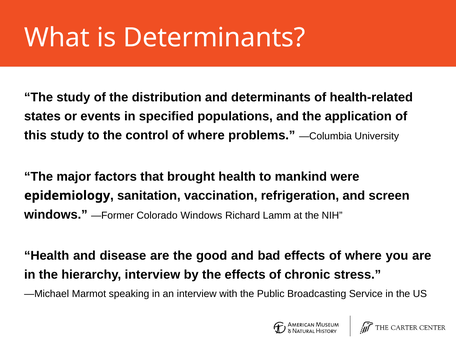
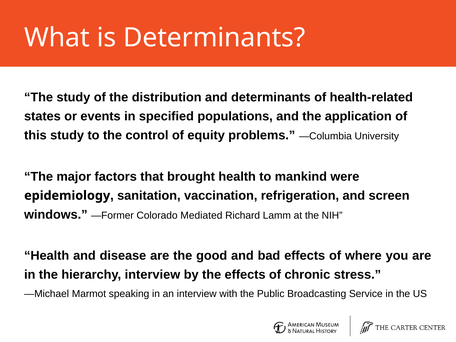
control of where: where -> equity
Colorado Windows: Windows -> Mediated
